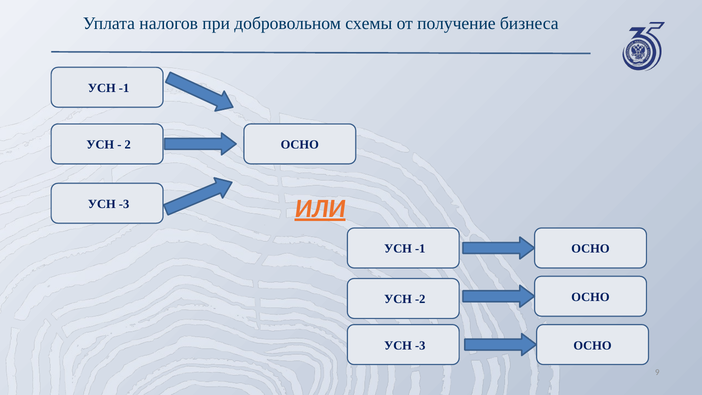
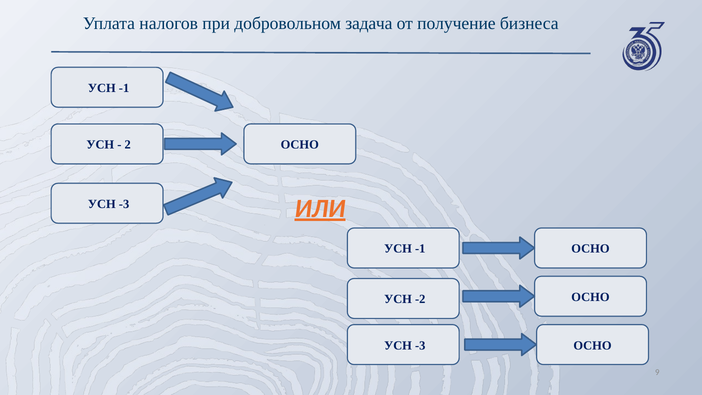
схемы: схемы -> задача
